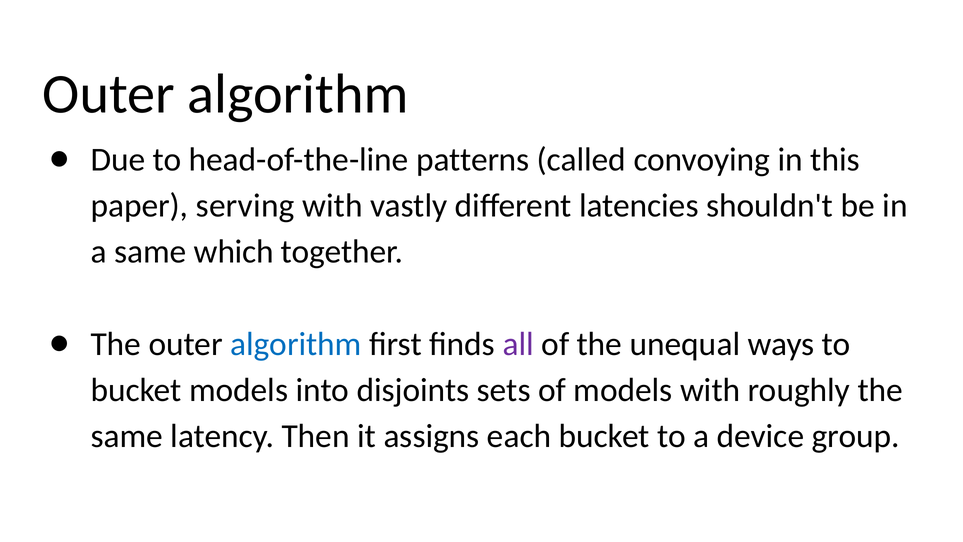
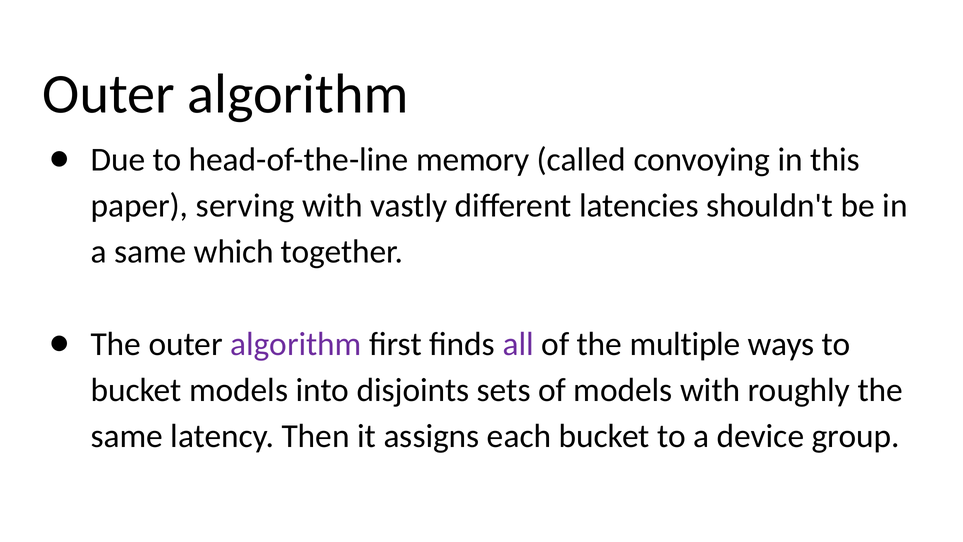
patterns: patterns -> memory
algorithm at (296, 344) colour: blue -> purple
unequal: unequal -> multiple
